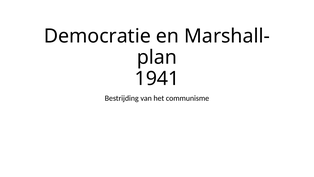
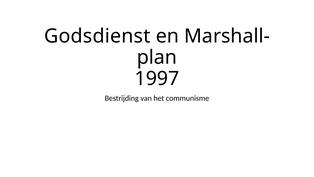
Democratie: Democratie -> Godsdienst
1941: 1941 -> 1997
